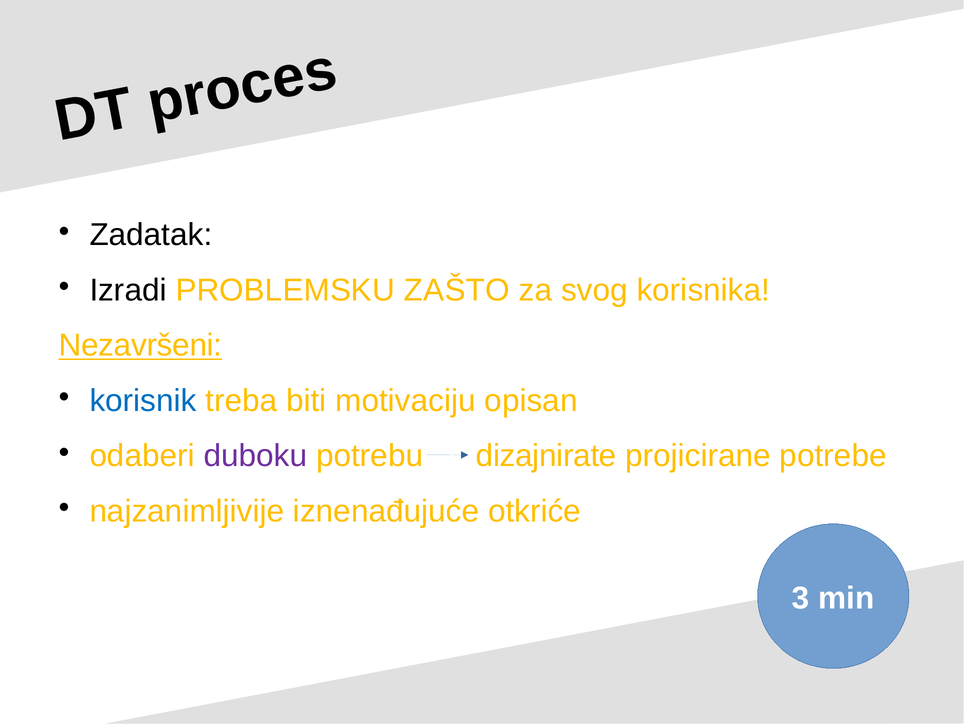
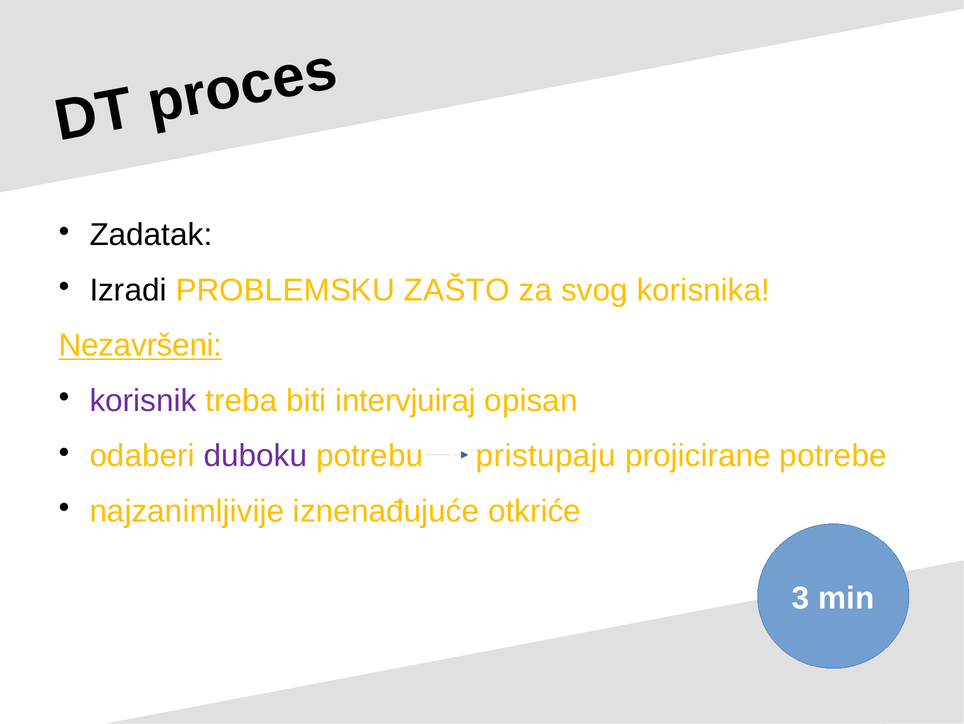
korisnik colour: blue -> purple
motivaciju: motivaciju -> intervjuiraj
dizajnirate: dizajnirate -> pristupaju
